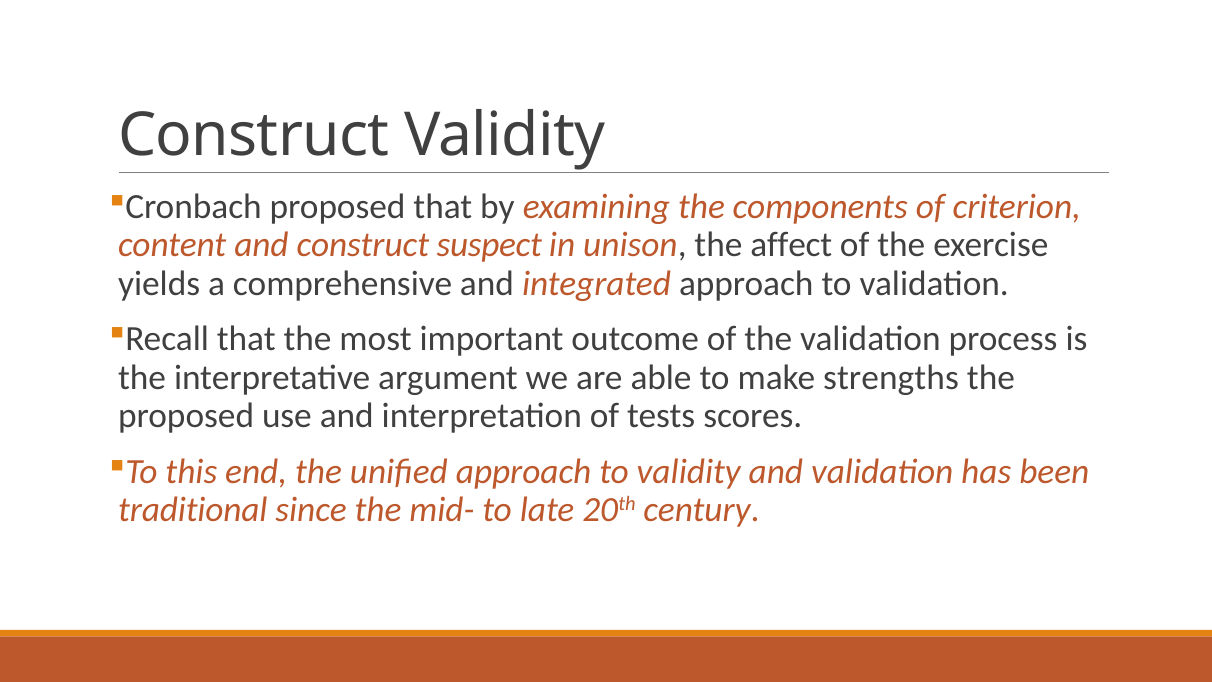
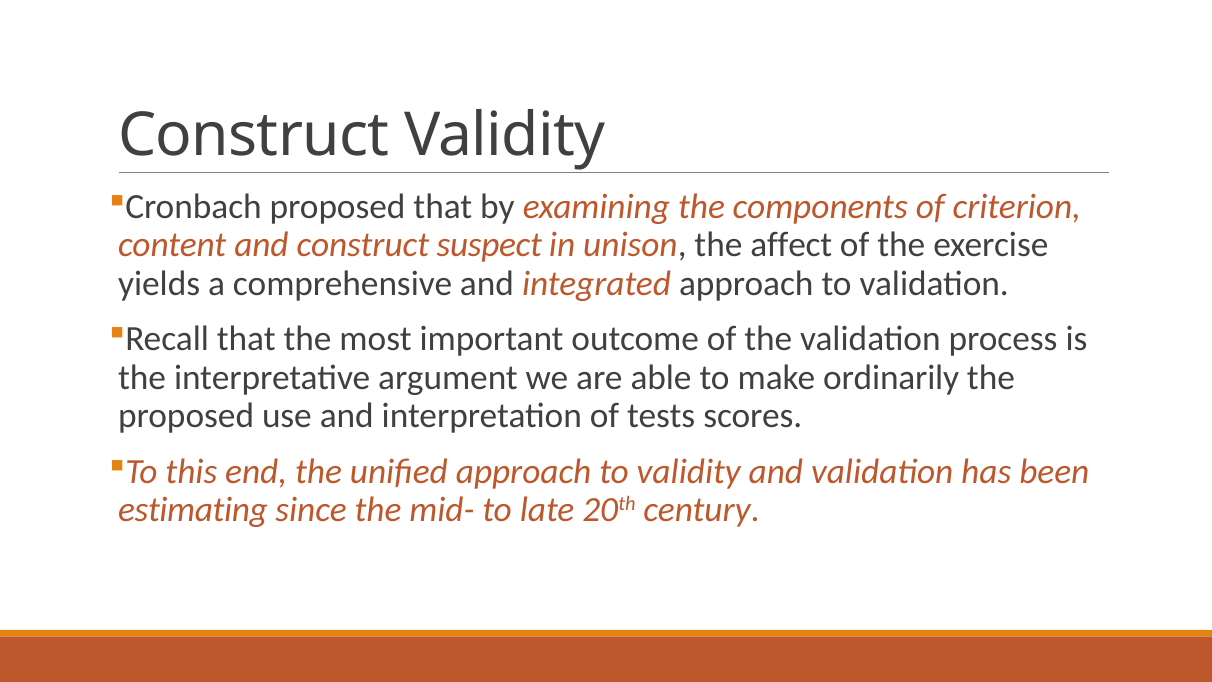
strengths: strengths -> ordinarily
traditional: traditional -> estimating
